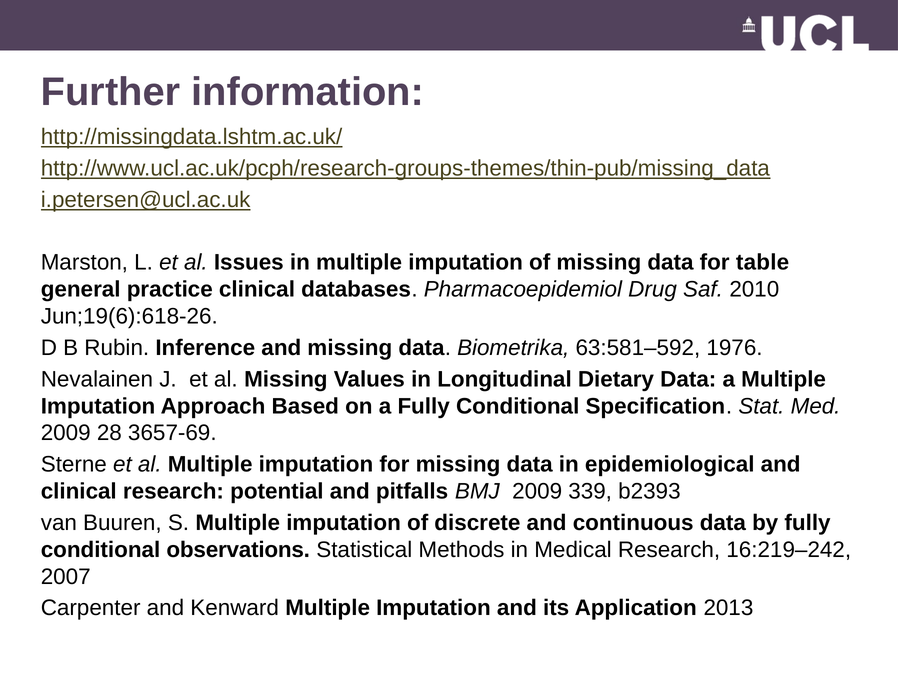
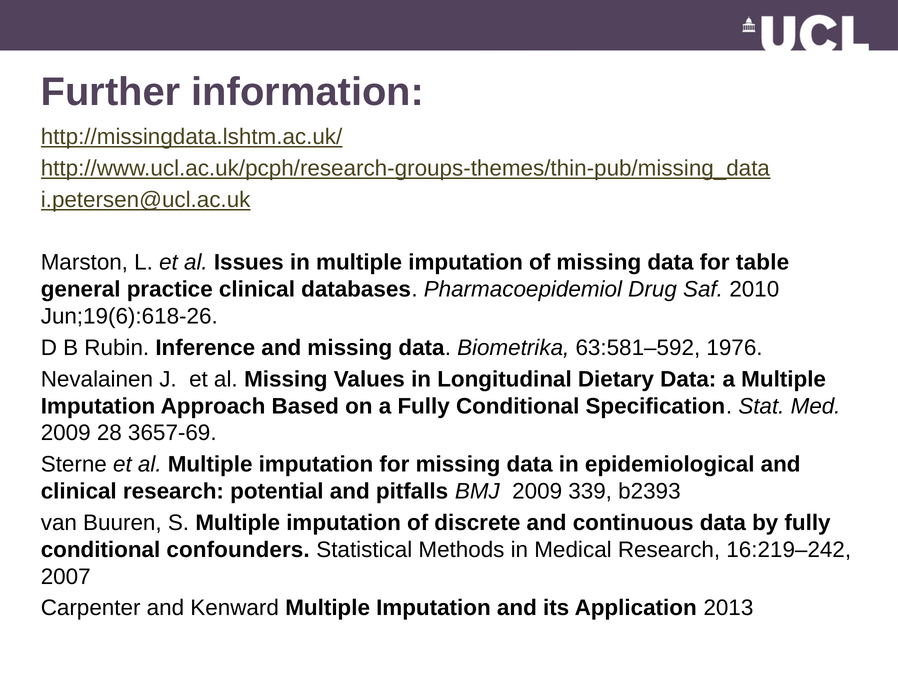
observations: observations -> confounders
